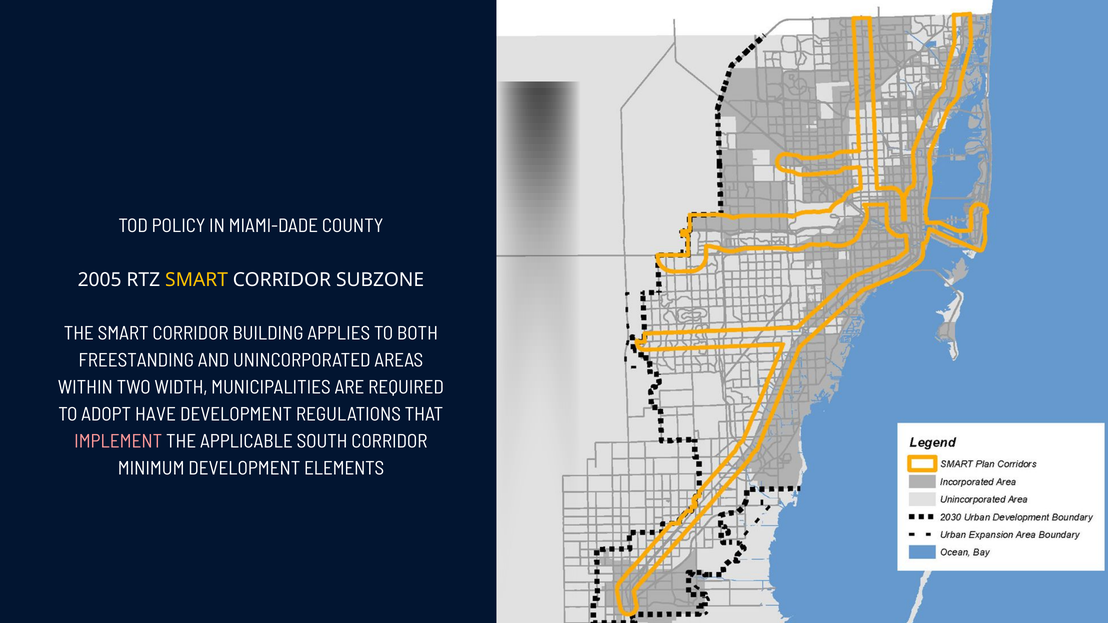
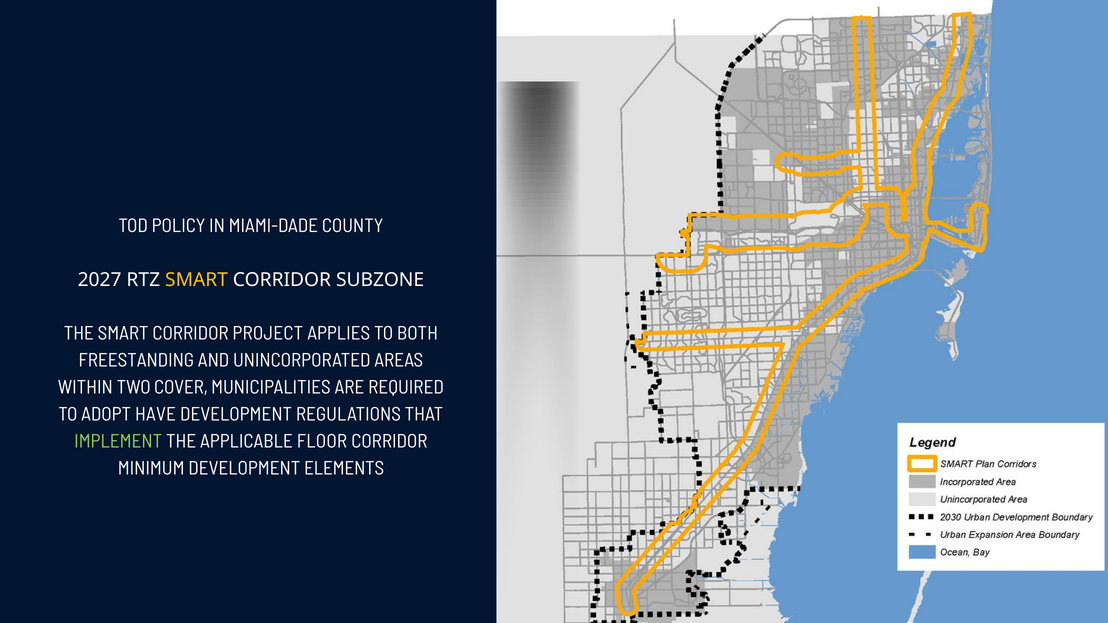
2005: 2005 -> 2027
BUILDING: BUILDING -> PROJECT
WIDTH: WIDTH -> COVER
IMPLEMENT colour: pink -> light green
SOUTH: SOUTH -> FLOOR
